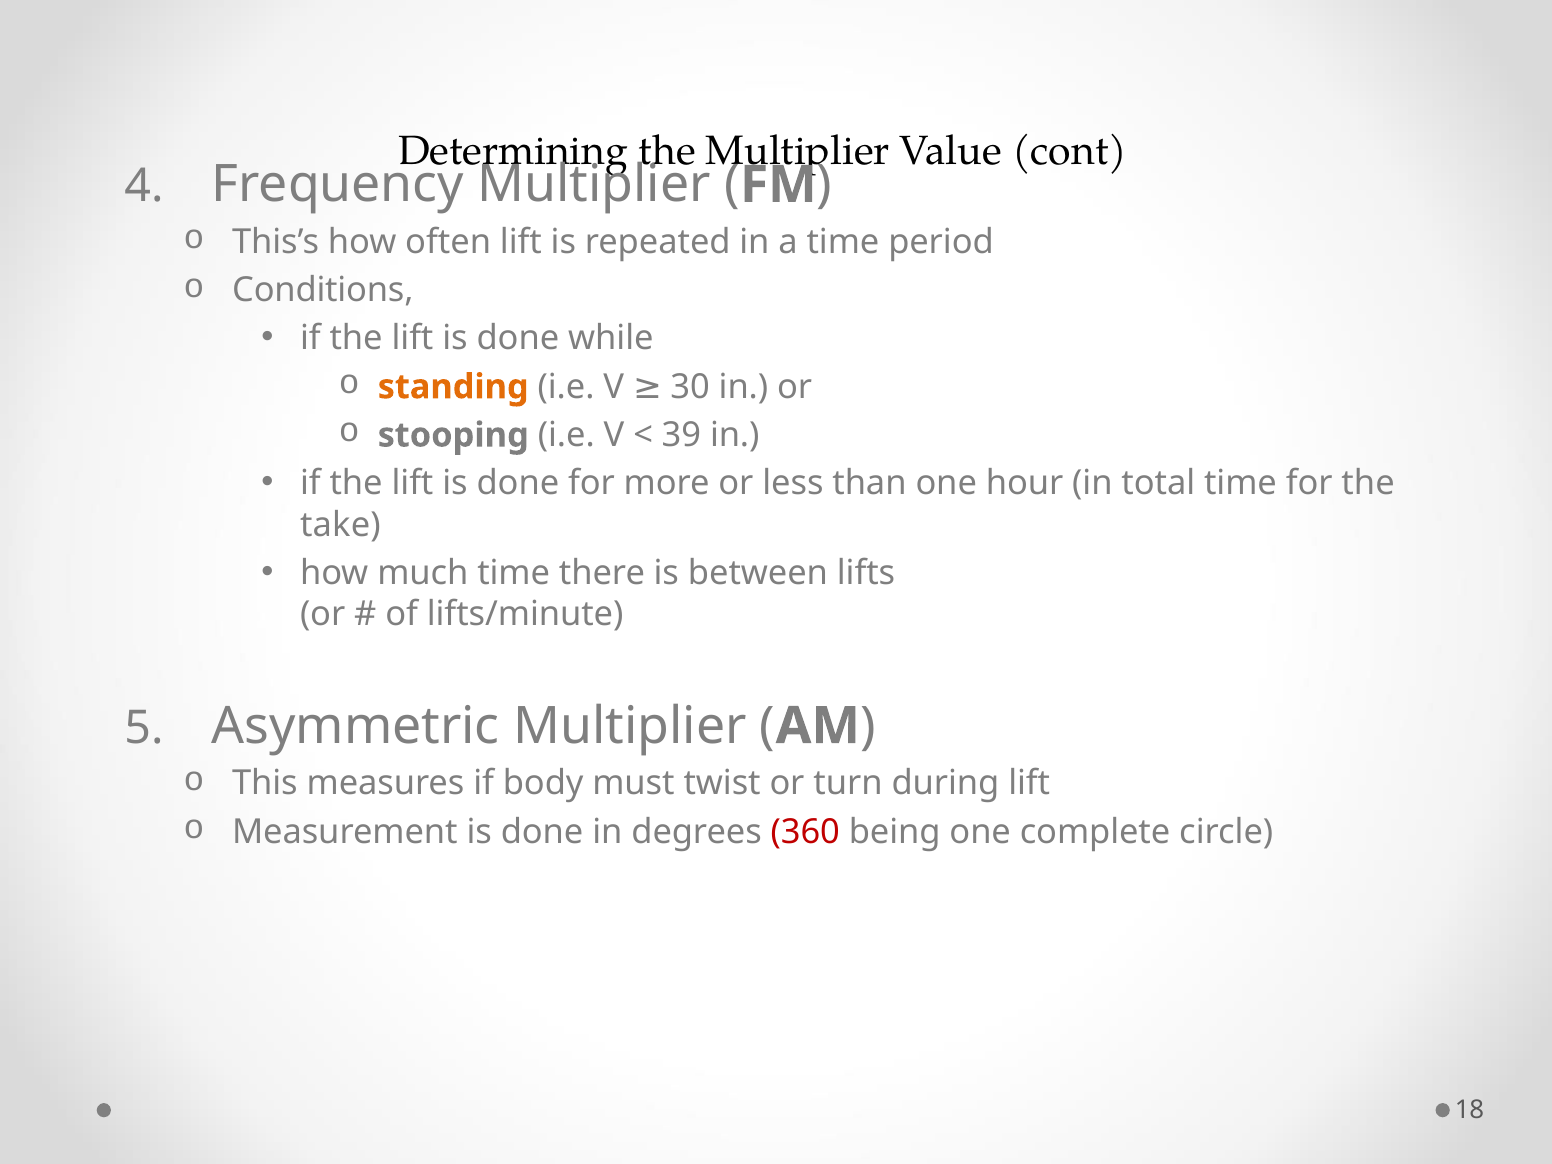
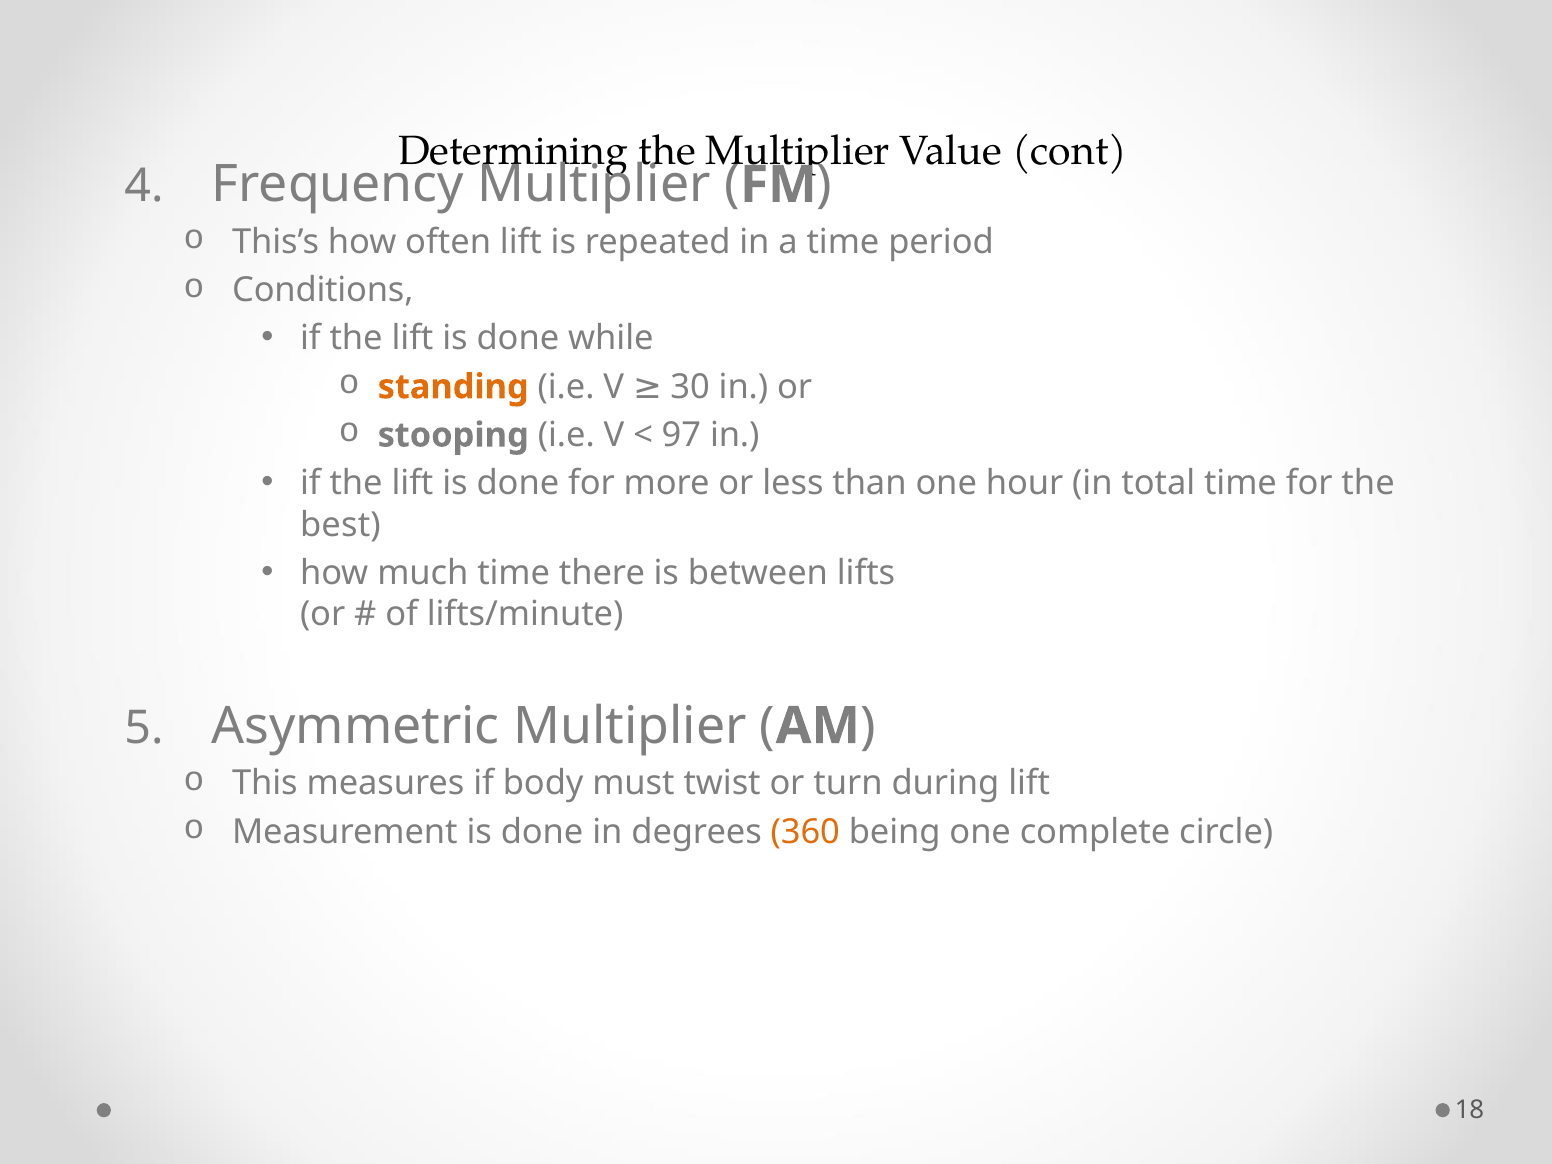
39: 39 -> 97
take: take -> best
360 colour: red -> orange
